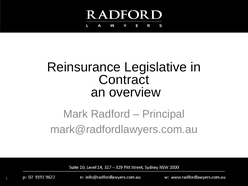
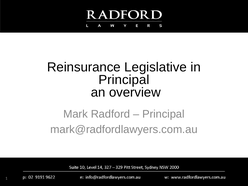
Contract at (124, 80): Contract -> Principal
